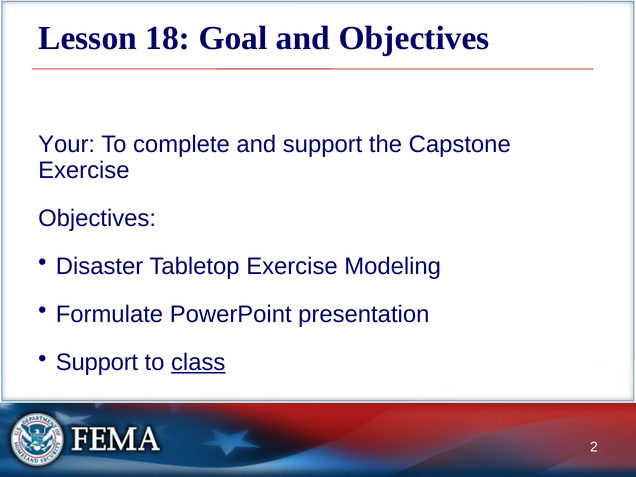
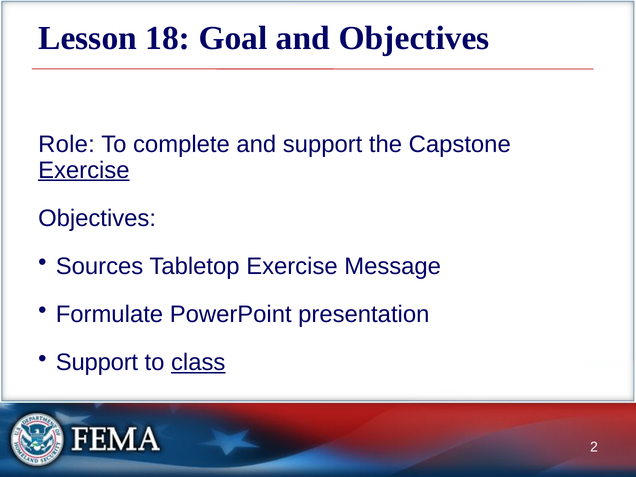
Your: Your -> Role
Exercise at (84, 170) underline: none -> present
Disaster: Disaster -> Sources
Modeling: Modeling -> Message
